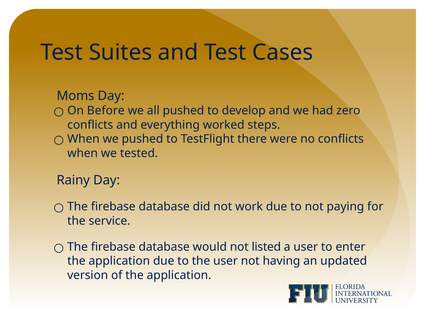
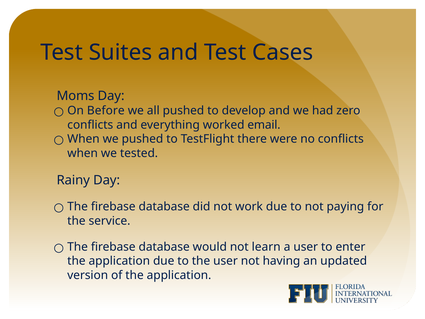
steps: steps -> email
listed: listed -> learn
